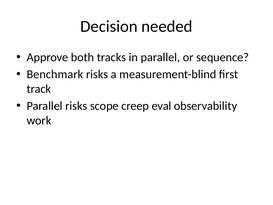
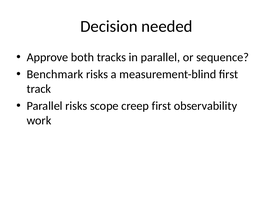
creep eval: eval -> first
